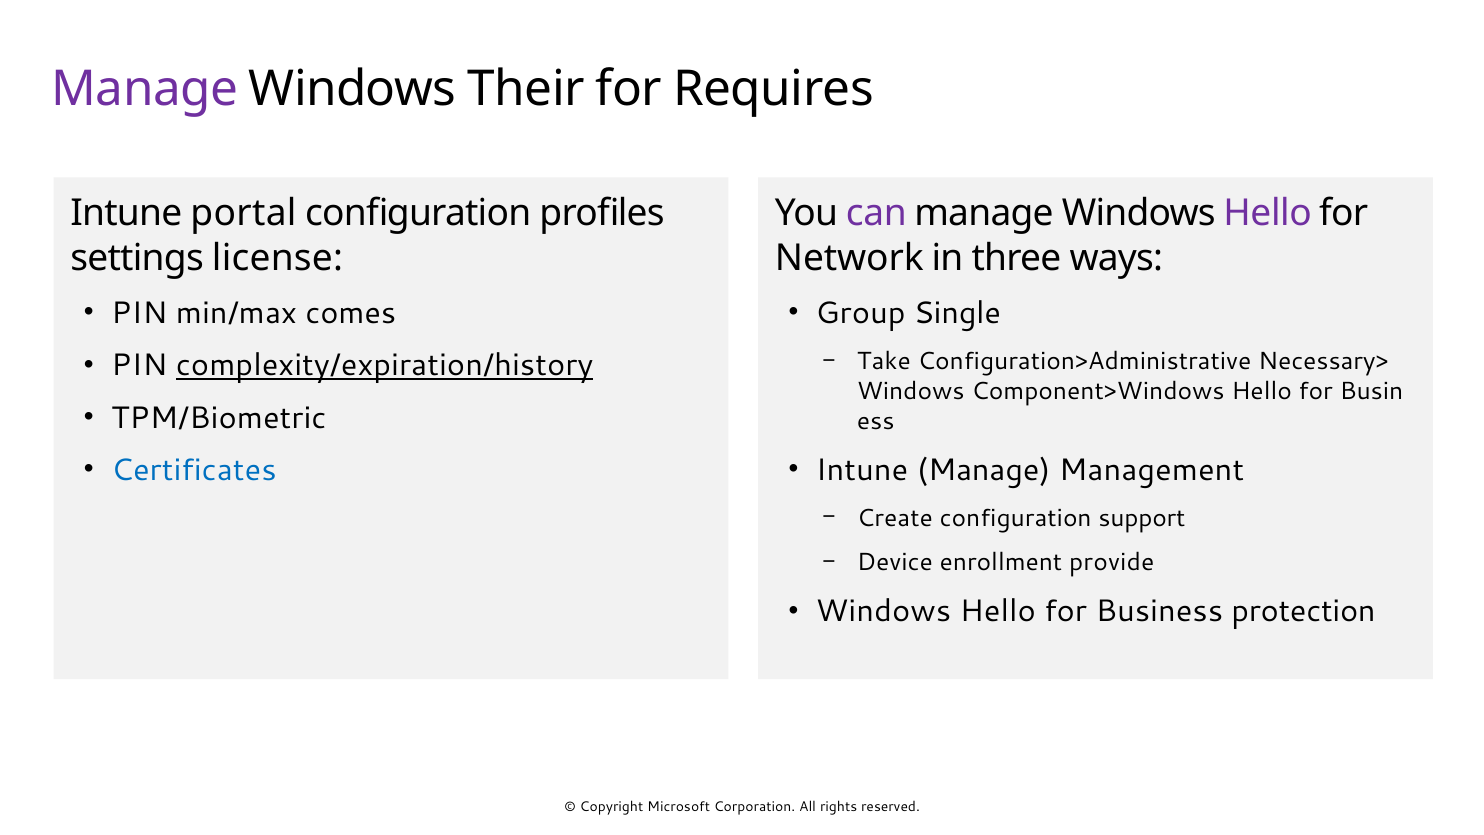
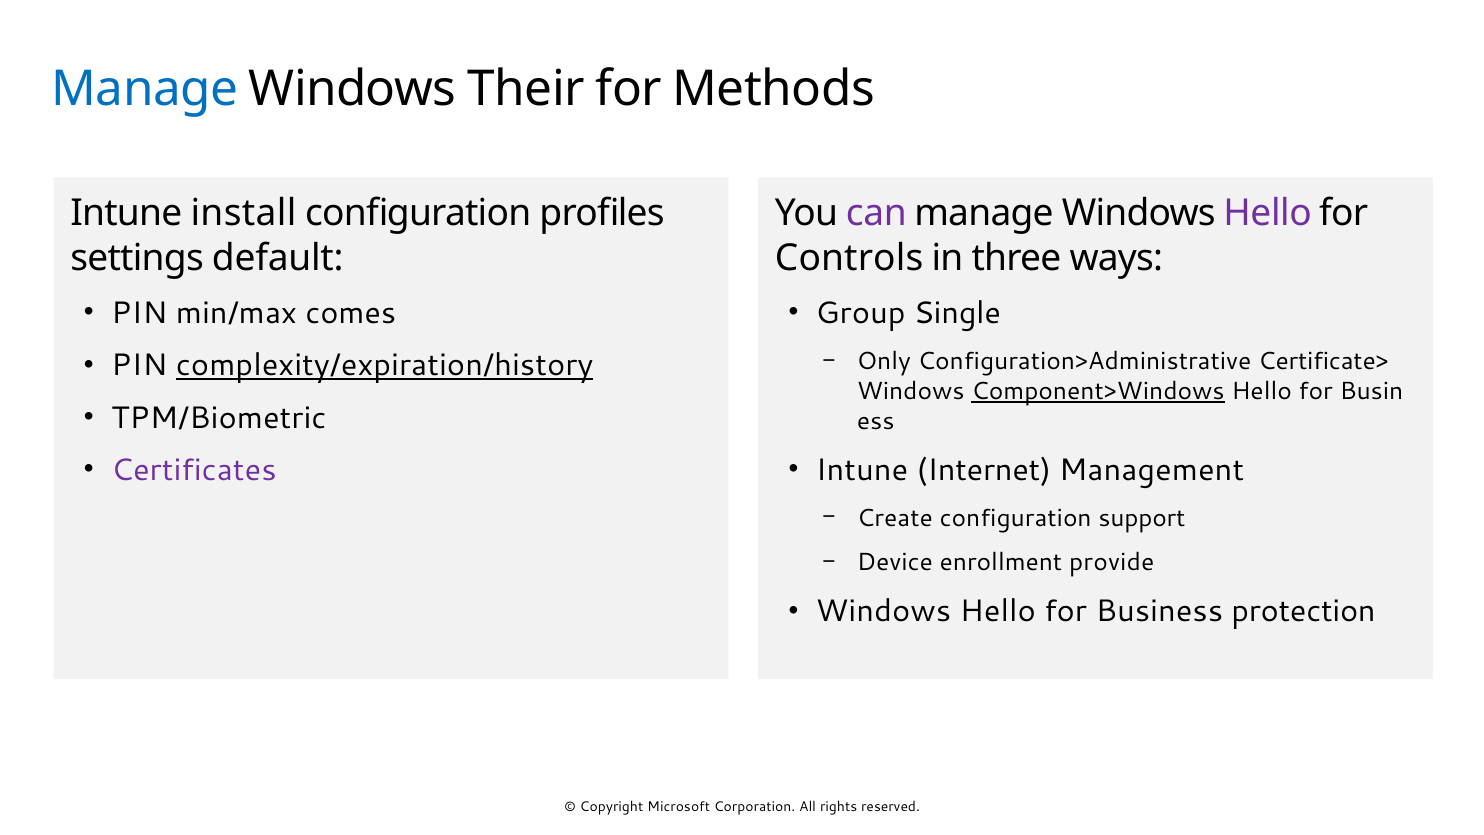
Manage at (145, 89) colour: purple -> blue
Requires: Requires -> Methods
portal: portal -> install
license: license -> default
Network: Network -> Controls
Take: Take -> Only
Necessary>: Necessary> -> Certificate>
Component>Windows underline: none -> present
Intune Manage: Manage -> Internet
Certificates colour: blue -> purple
